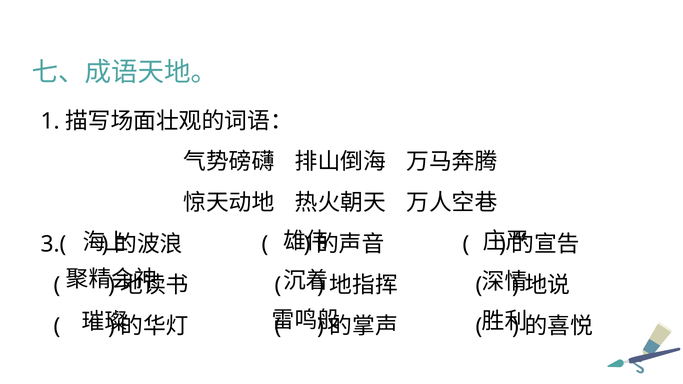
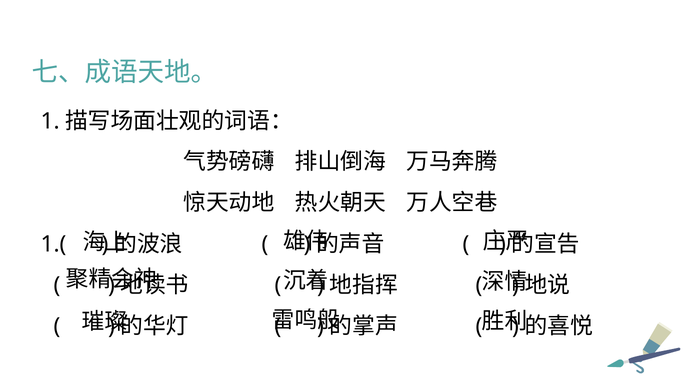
3.(: 3.( -> 1.(
